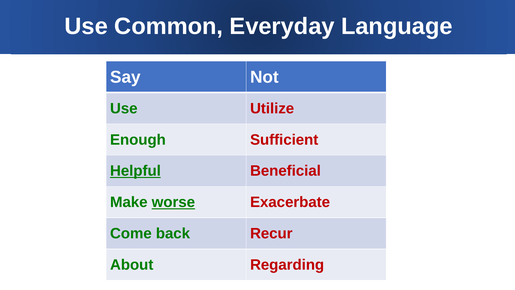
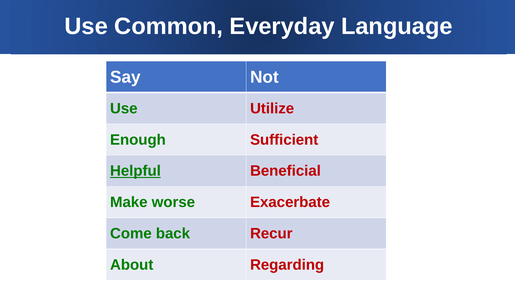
worse underline: present -> none
